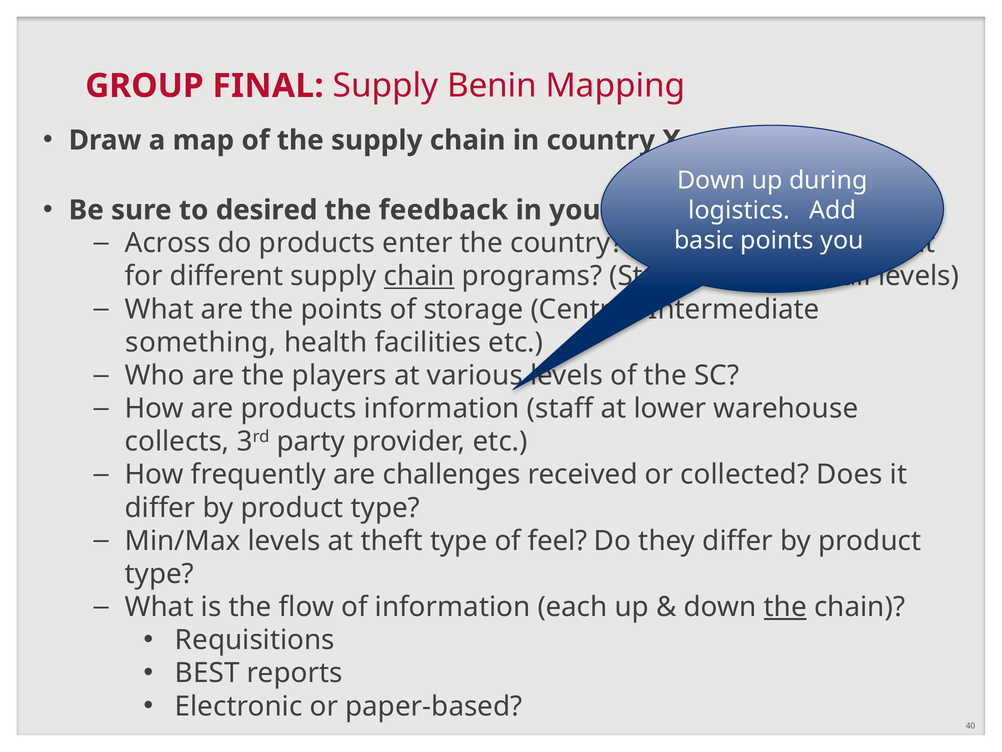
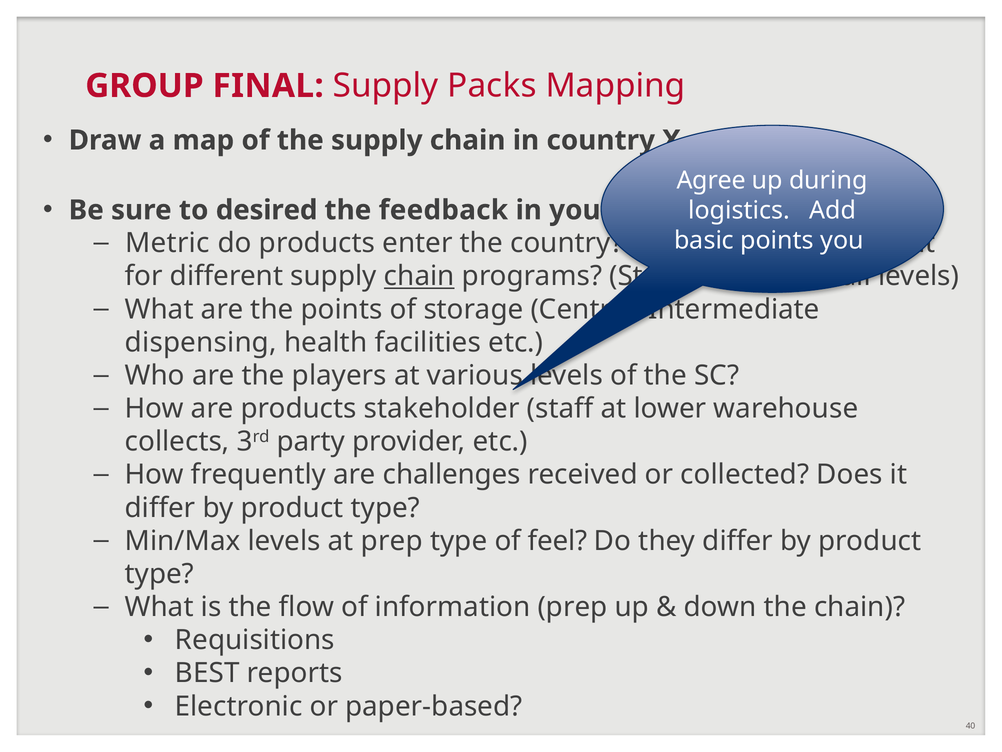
Benin: Benin -> Packs
Down at (711, 180): Down -> Agree
Across: Across -> Metric
something: something -> dispensing
products information: information -> stakeholder
at theft: theft -> prep
information each: each -> prep
the at (785, 607) underline: present -> none
